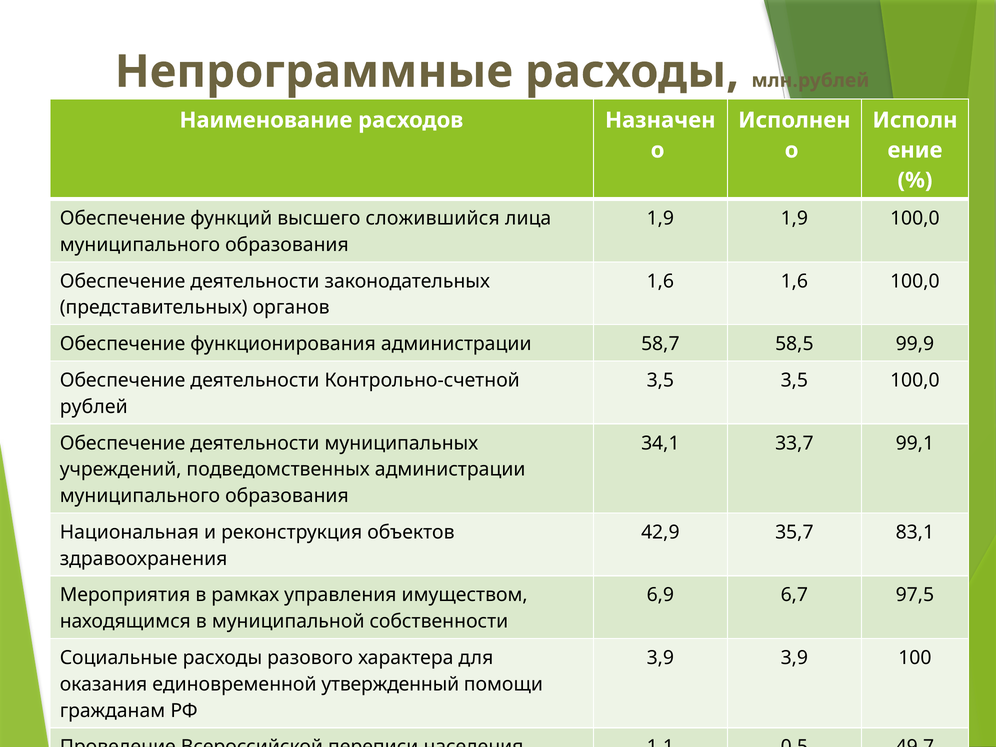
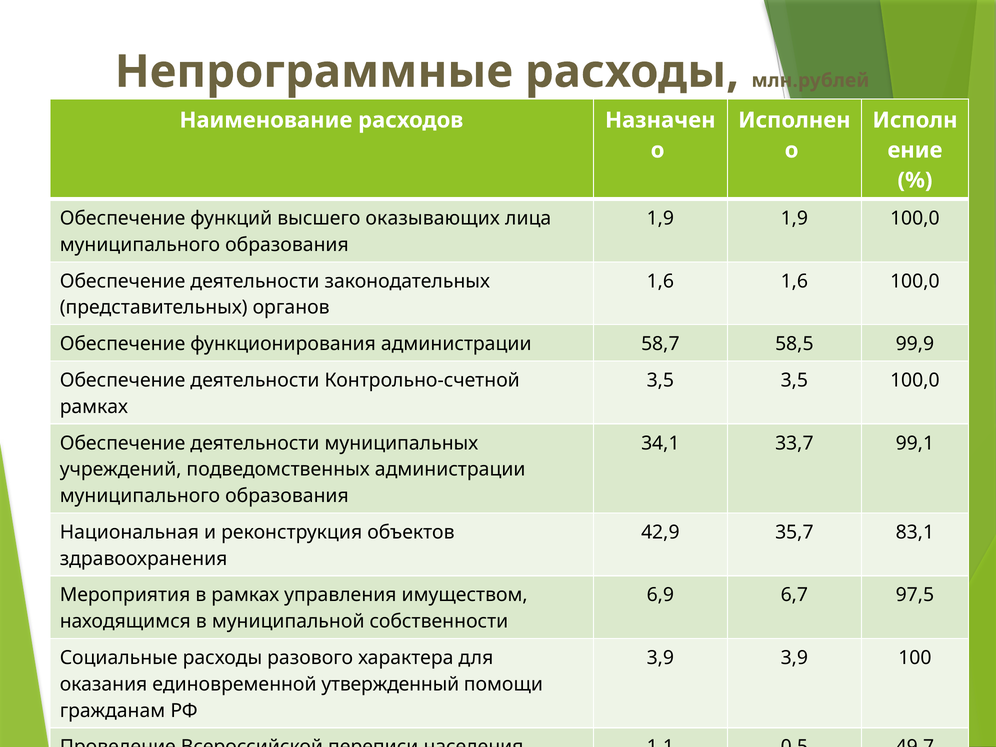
сложившийся: сложившийся -> оказывающих
рублей at (94, 407): рублей -> рамках
